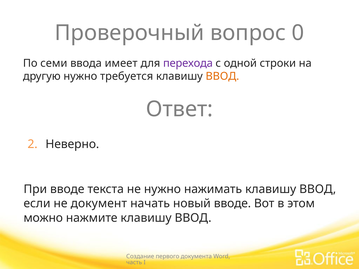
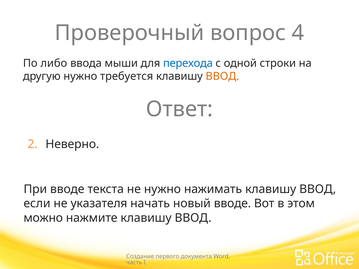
0: 0 -> 4
семи: семи -> либо
имеет: имеет -> мыши
перехода colour: purple -> blue
документ: документ -> указателя
